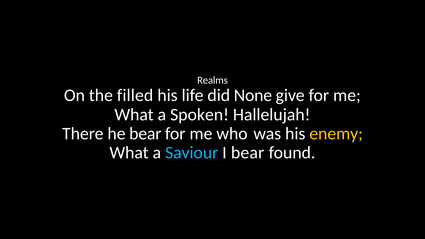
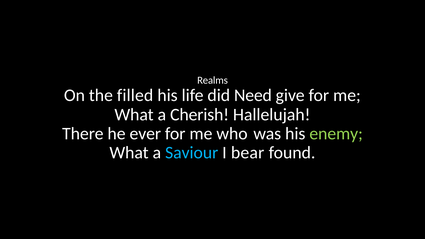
None: None -> Need
Spoken: Spoken -> Cherish
he bear: bear -> ever
enemy colour: yellow -> light green
